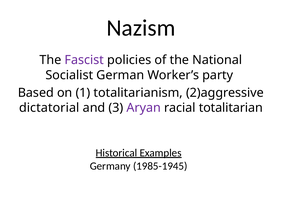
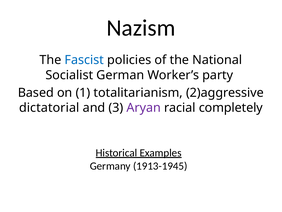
Fascist colour: purple -> blue
totalitarian: totalitarian -> completely
1985-1945: 1985-1945 -> 1913-1945
